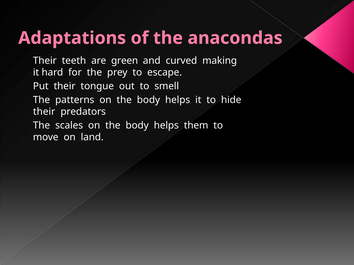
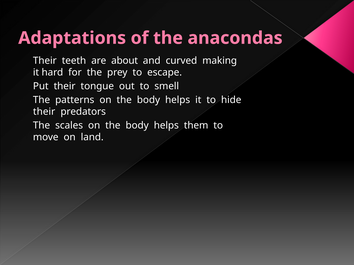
green: green -> about
